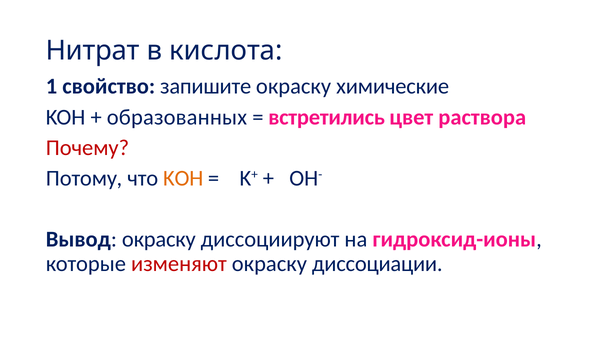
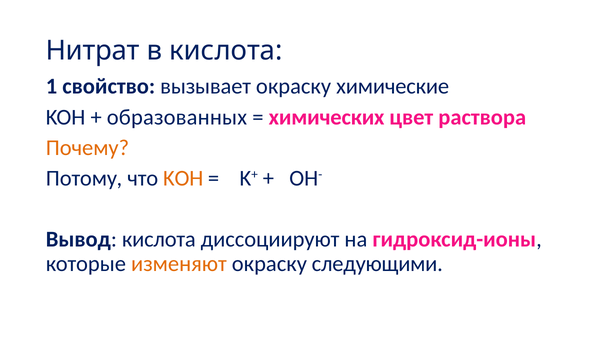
запишите: запишите -> вызывает
встретились: встретились -> химических
Почему colour: red -> orange
Вывод окраску: окраску -> кислота
изменяют colour: red -> orange
диссоциации: диссоциации -> следующими
